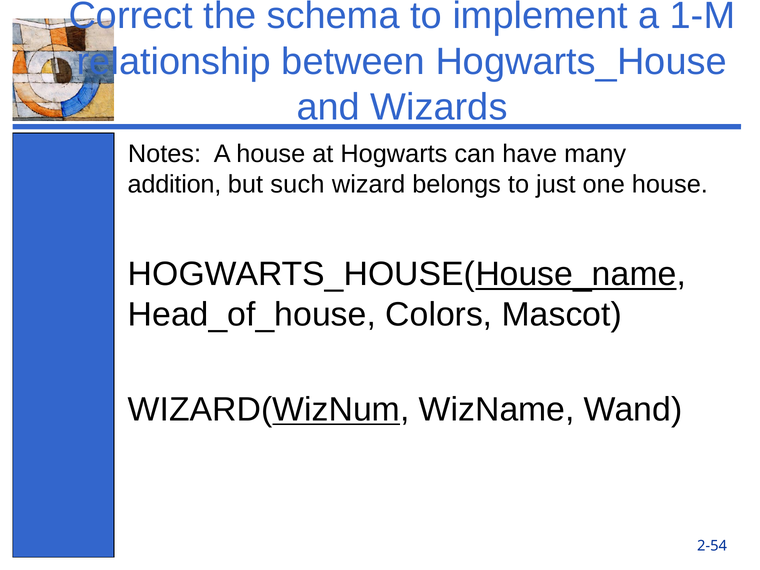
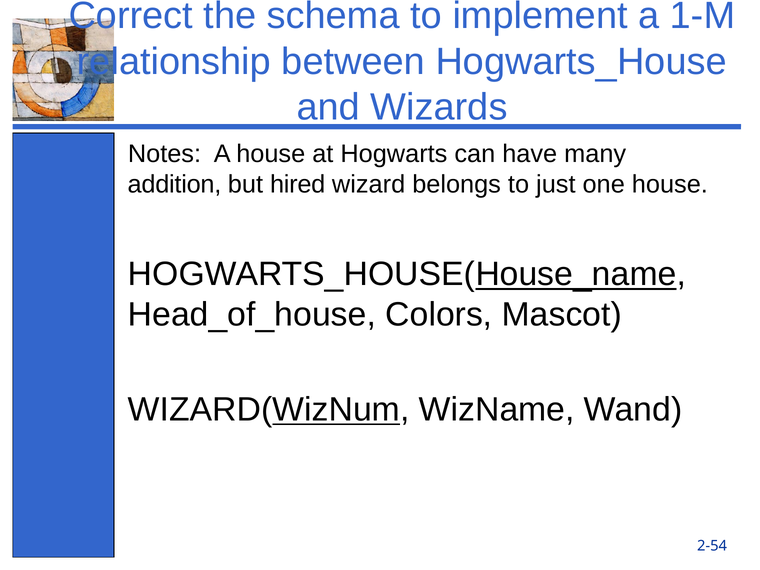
such: such -> hired
